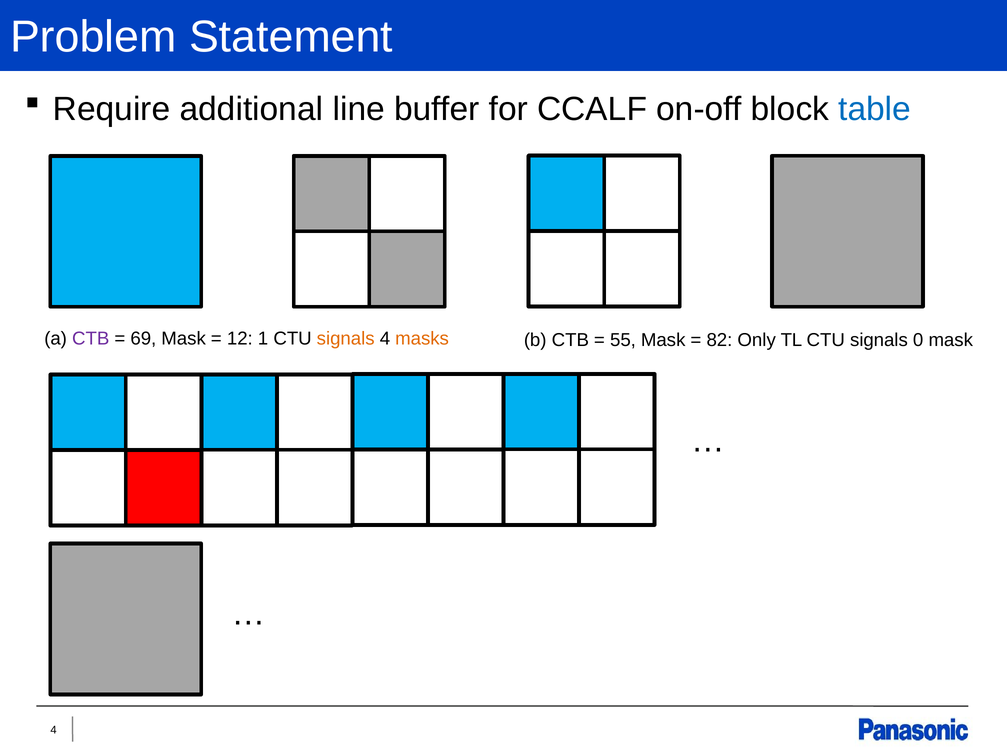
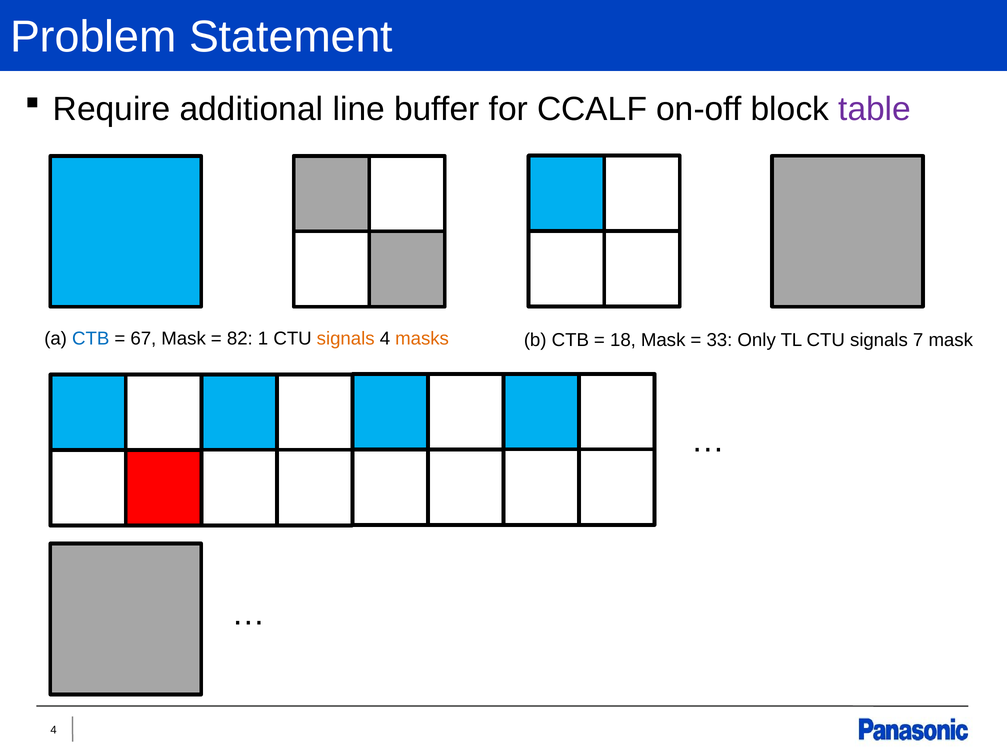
table colour: blue -> purple
CTB at (91, 339) colour: purple -> blue
69: 69 -> 67
12: 12 -> 82
55: 55 -> 18
82: 82 -> 33
0: 0 -> 7
